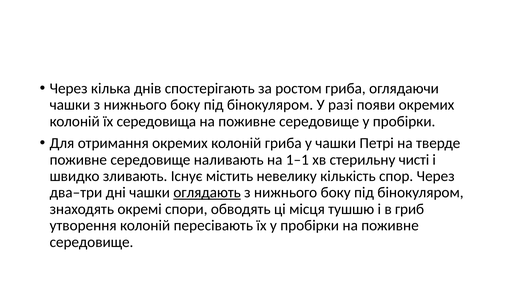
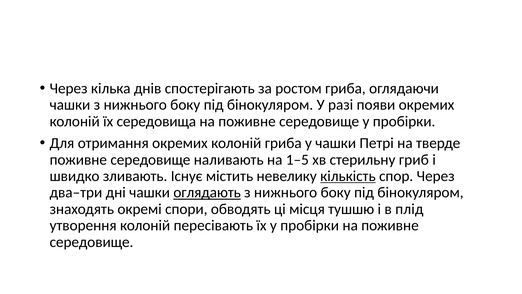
1–1: 1–1 -> 1–5
чисті: чисті -> гриб
кількість underline: none -> present
гриб: гриб -> плід
